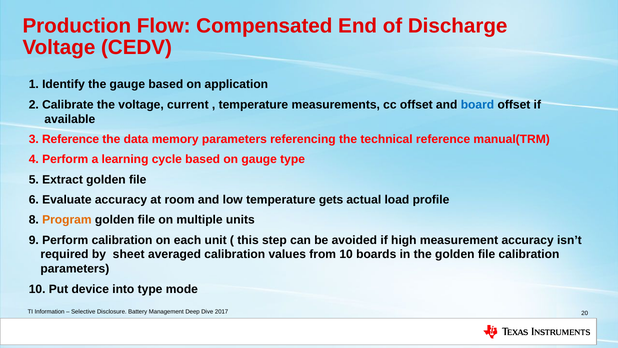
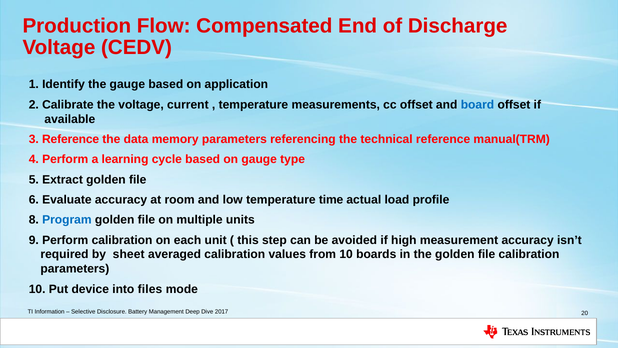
gets: gets -> time
Program colour: orange -> blue
into type: type -> files
